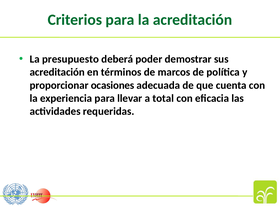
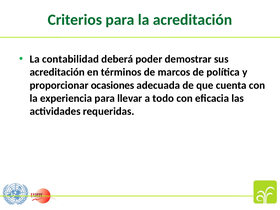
presupuesto: presupuesto -> contabilidad
total: total -> todo
